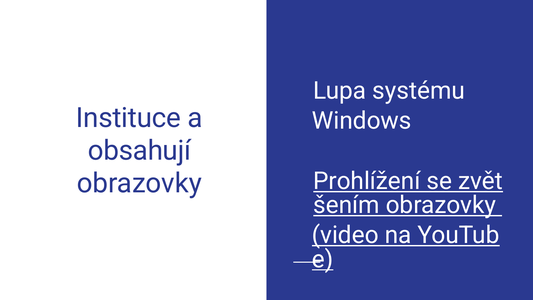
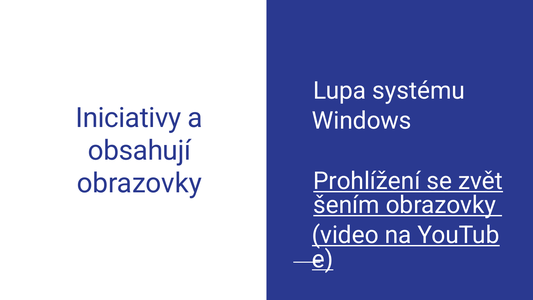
Instituce: Instituce -> Iniciativy
